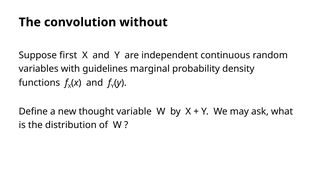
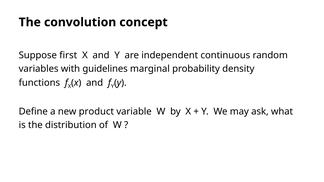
without: without -> concept
thought: thought -> product
